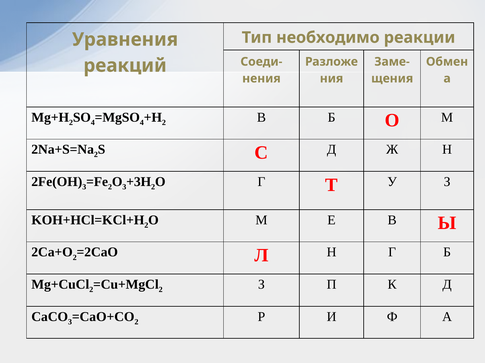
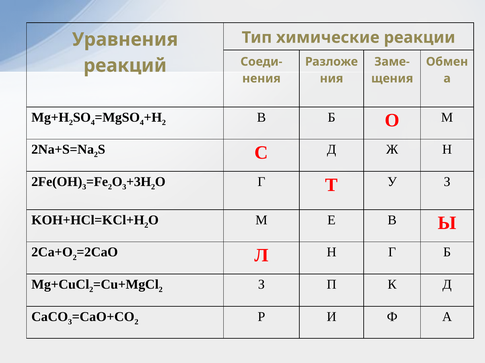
необходимо: необходимо -> химические
